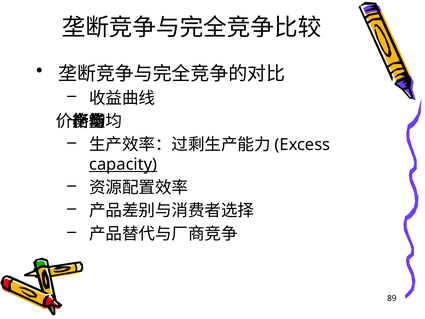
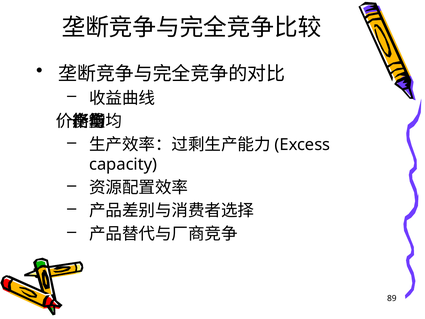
capacity underline: present -> none
